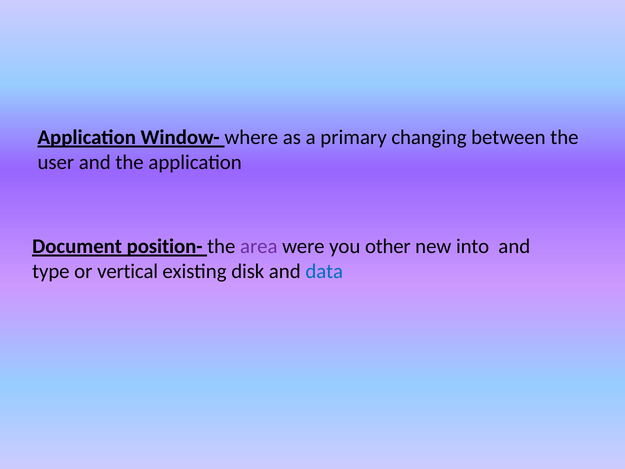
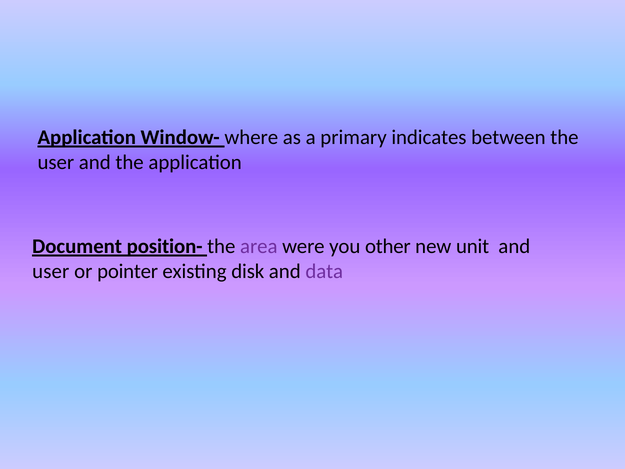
changing: changing -> indicates
into: into -> unit
type at (51, 271): type -> user
vertical: vertical -> pointer
data colour: blue -> purple
